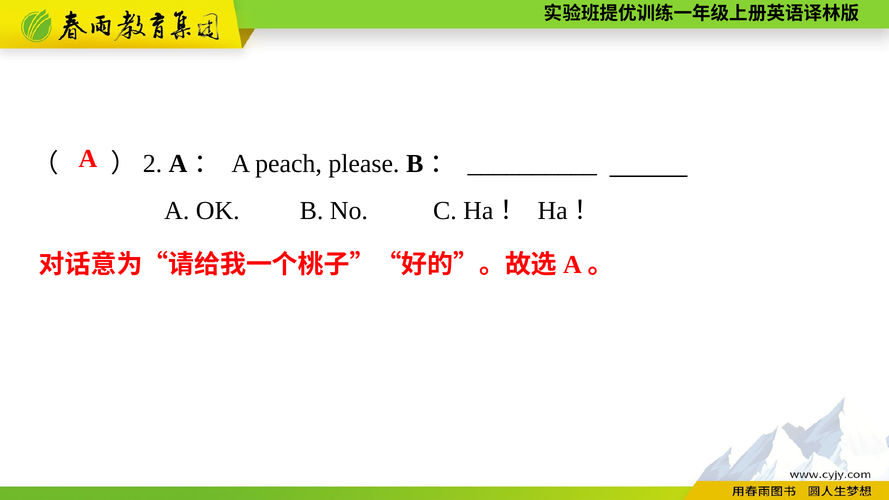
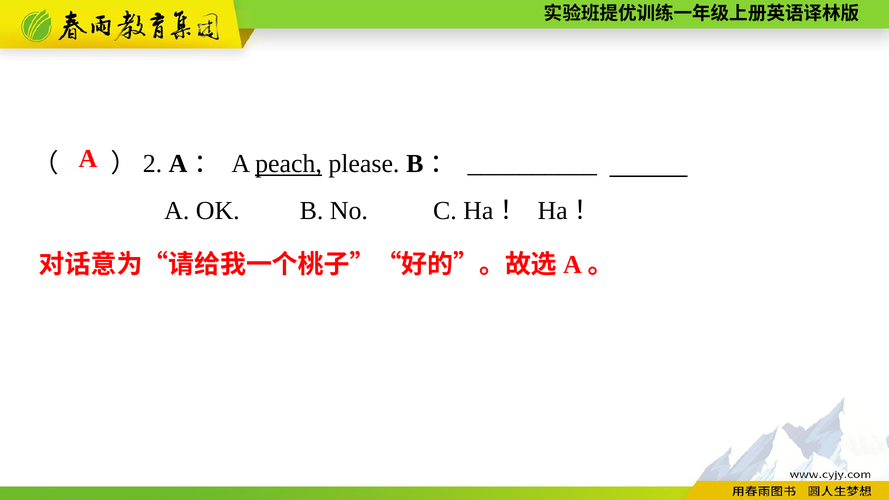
peach underline: none -> present
